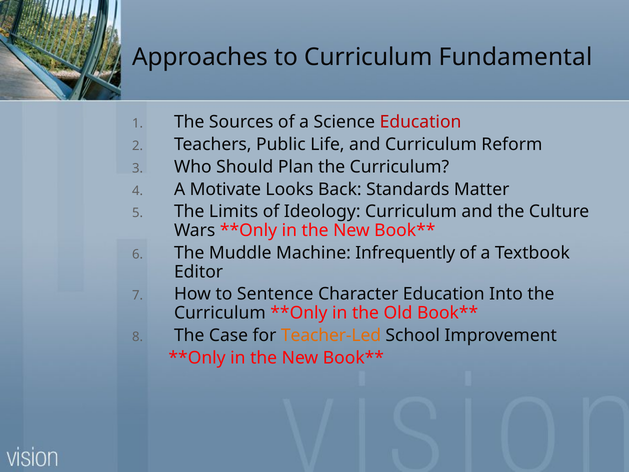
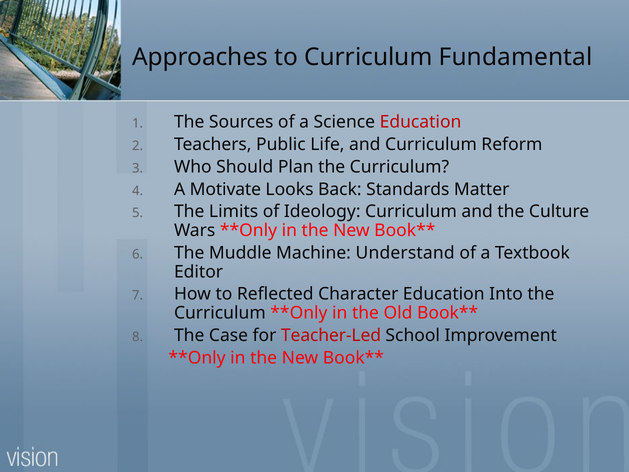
Infrequently: Infrequently -> Understand
Sentence: Sentence -> Reflected
Teacher-Led colour: orange -> red
